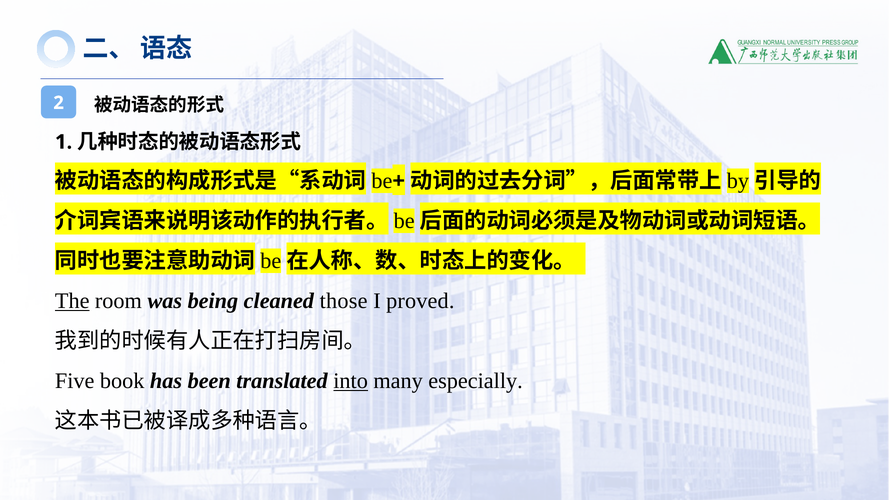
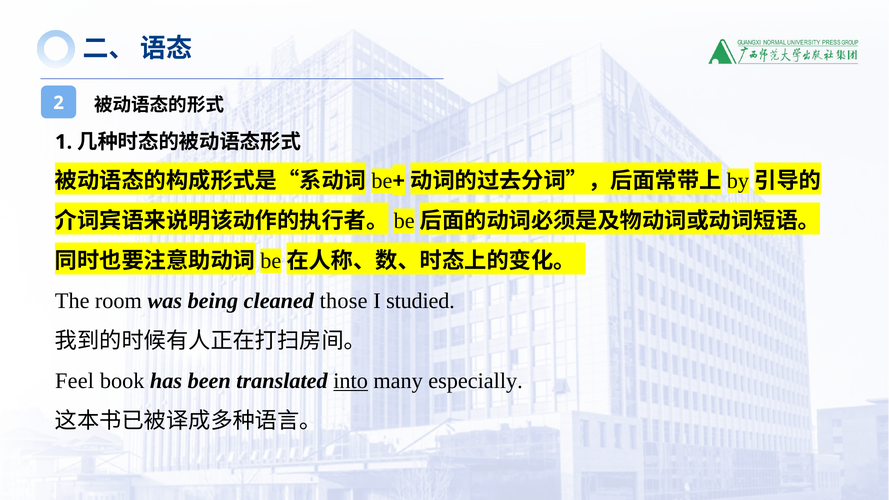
The underline: present -> none
proved: proved -> studied
Five: Five -> Feel
